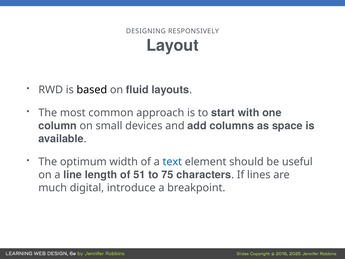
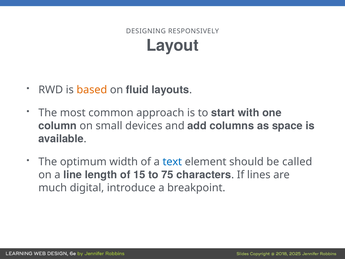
based colour: black -> orange
useful: useful -> called
51: 51 -> 15
